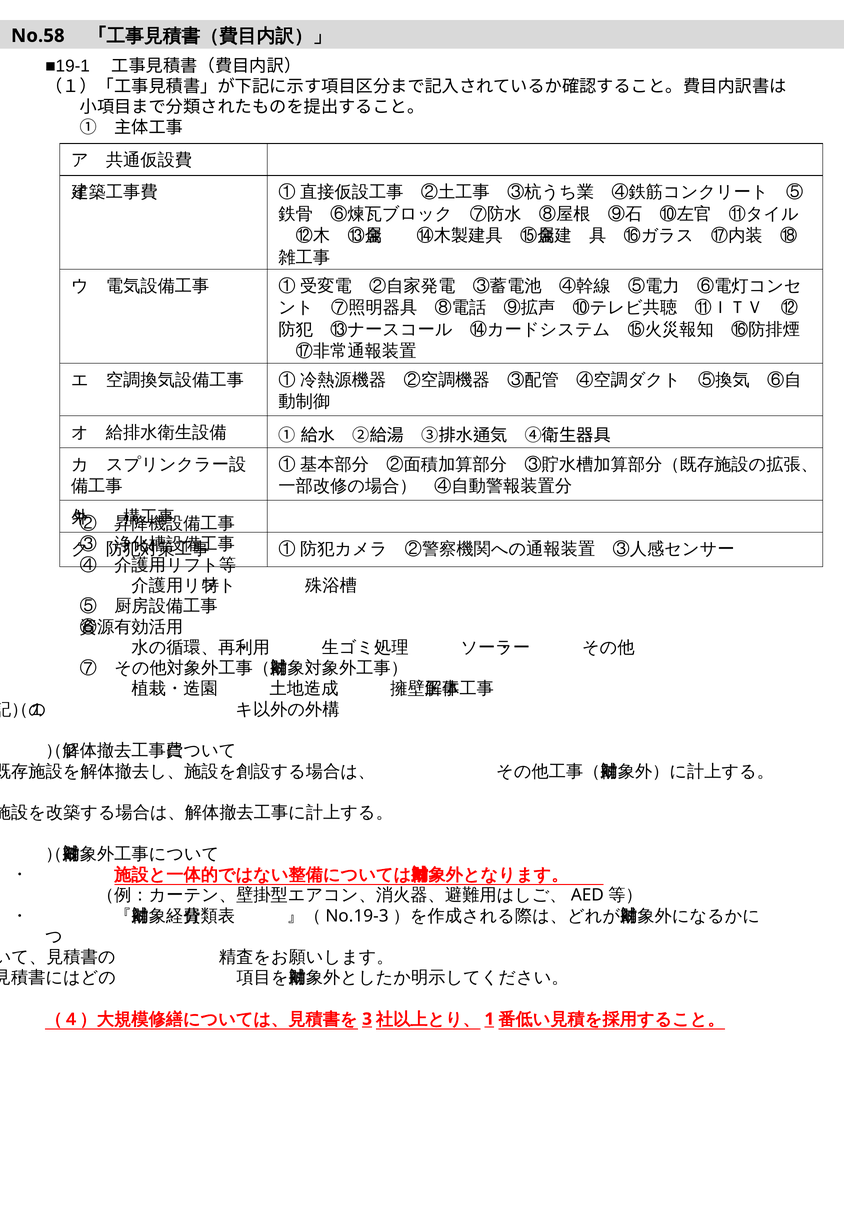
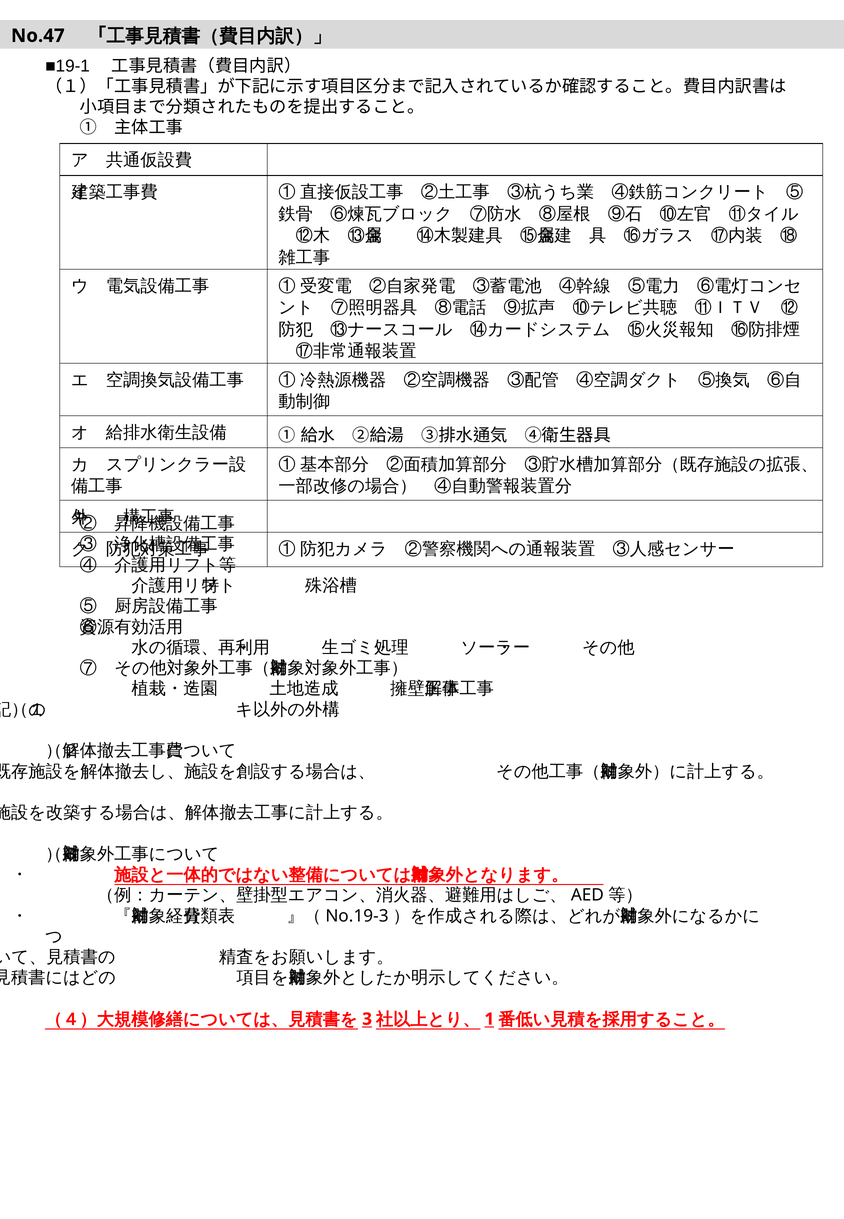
No.58: No.58 -> No.47
